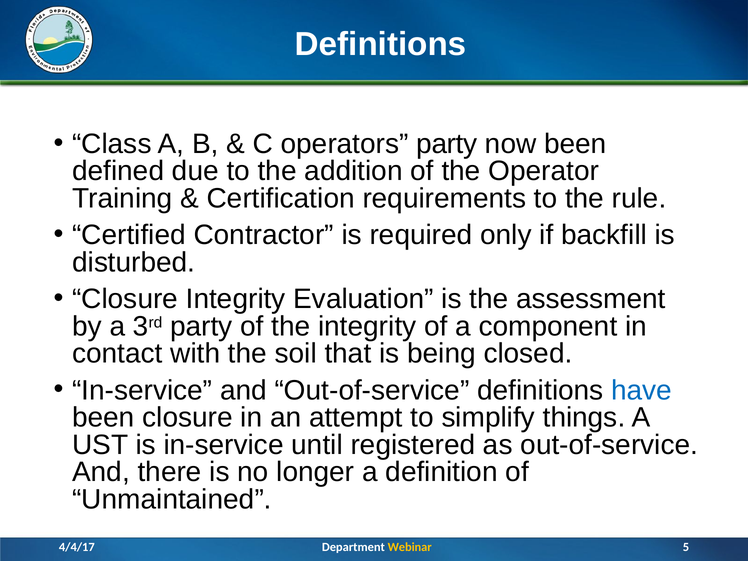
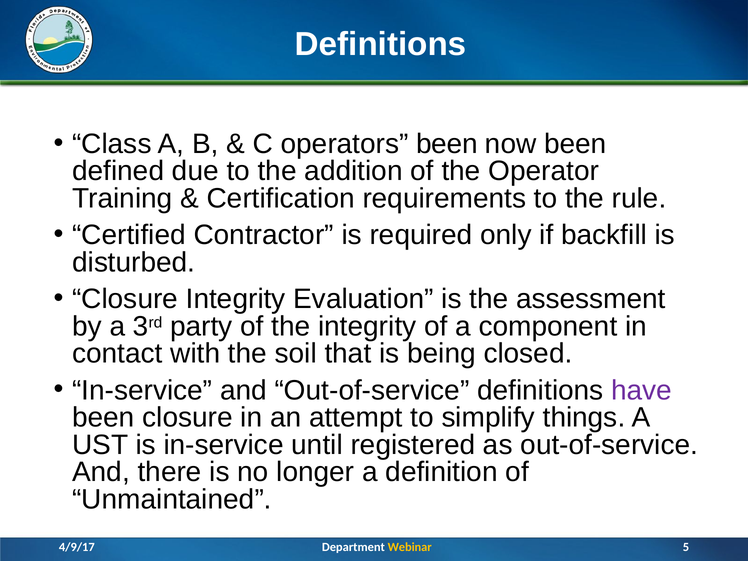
operators party: party -> been
have colour: blue -> purple
4/4/17: 4/4/17 -> 4/9/17
